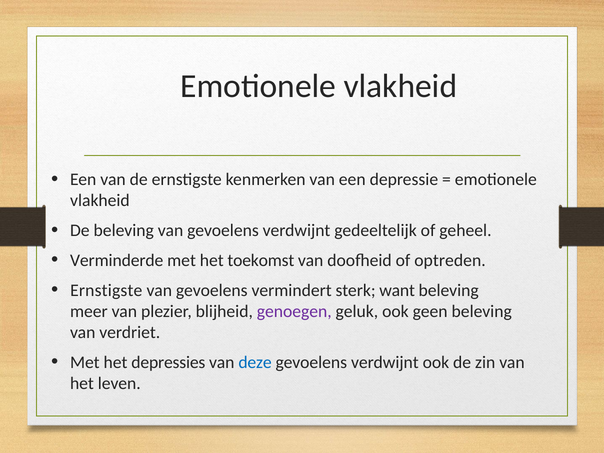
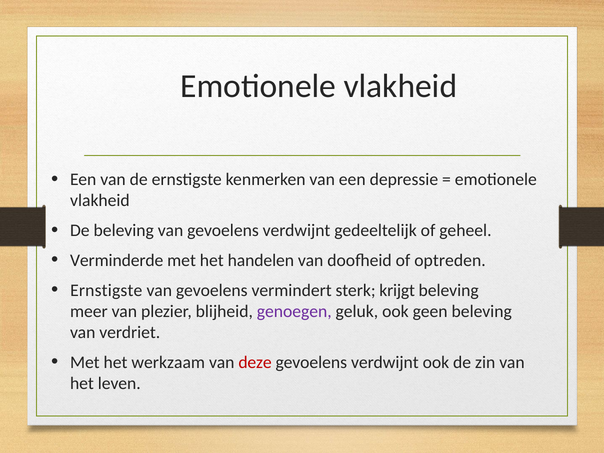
toekomst: toekomst -> handelen
want: want -> krijgt
depressies: depressies -> werkzaam
deze colour: blue -> red
